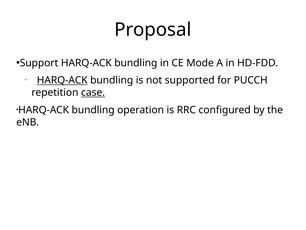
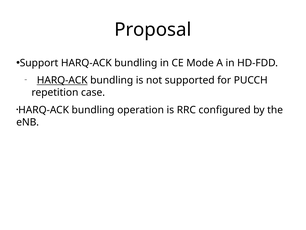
case underline: present -> none
